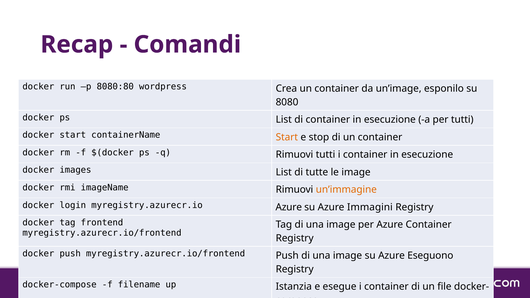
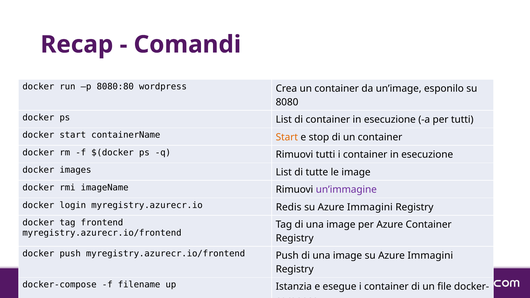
un’immagine colour: orange -> purple
myregistry.azurecr.io Azure: Azure -> Redis
image su Azure Eseguono: Eseguono -> Immagini
